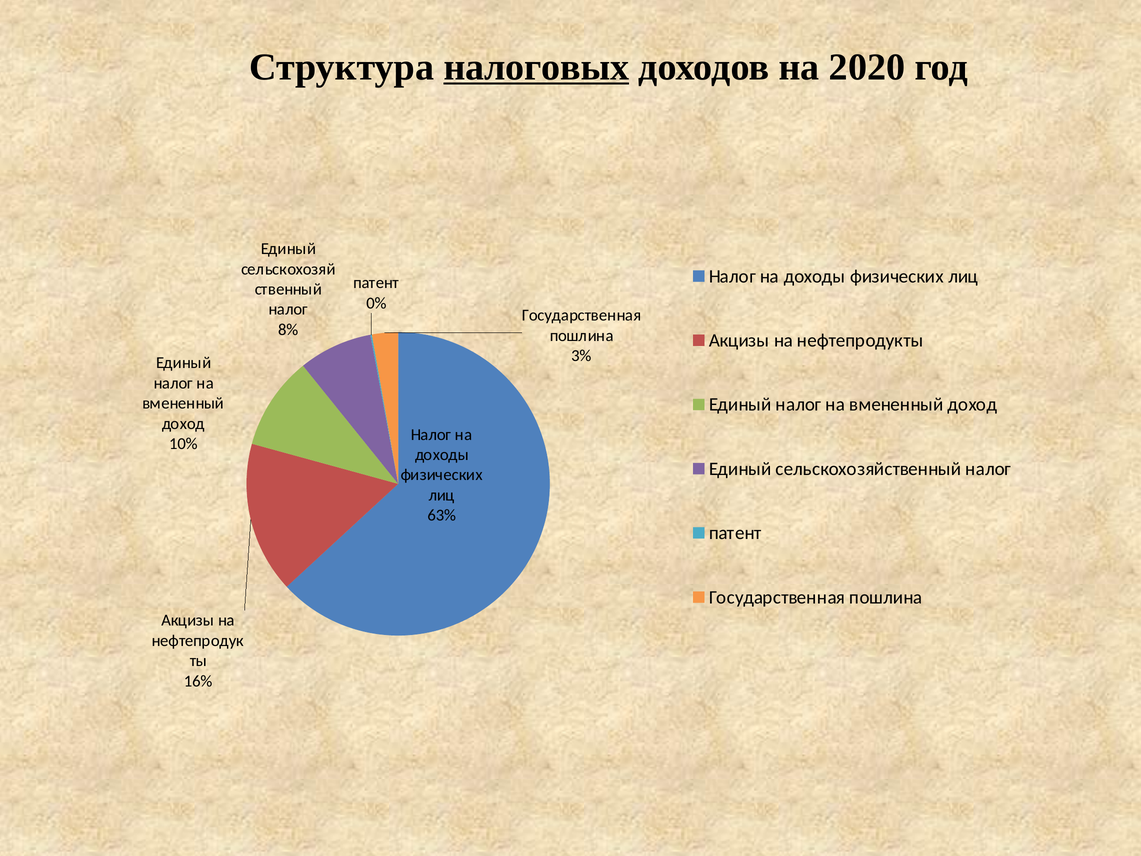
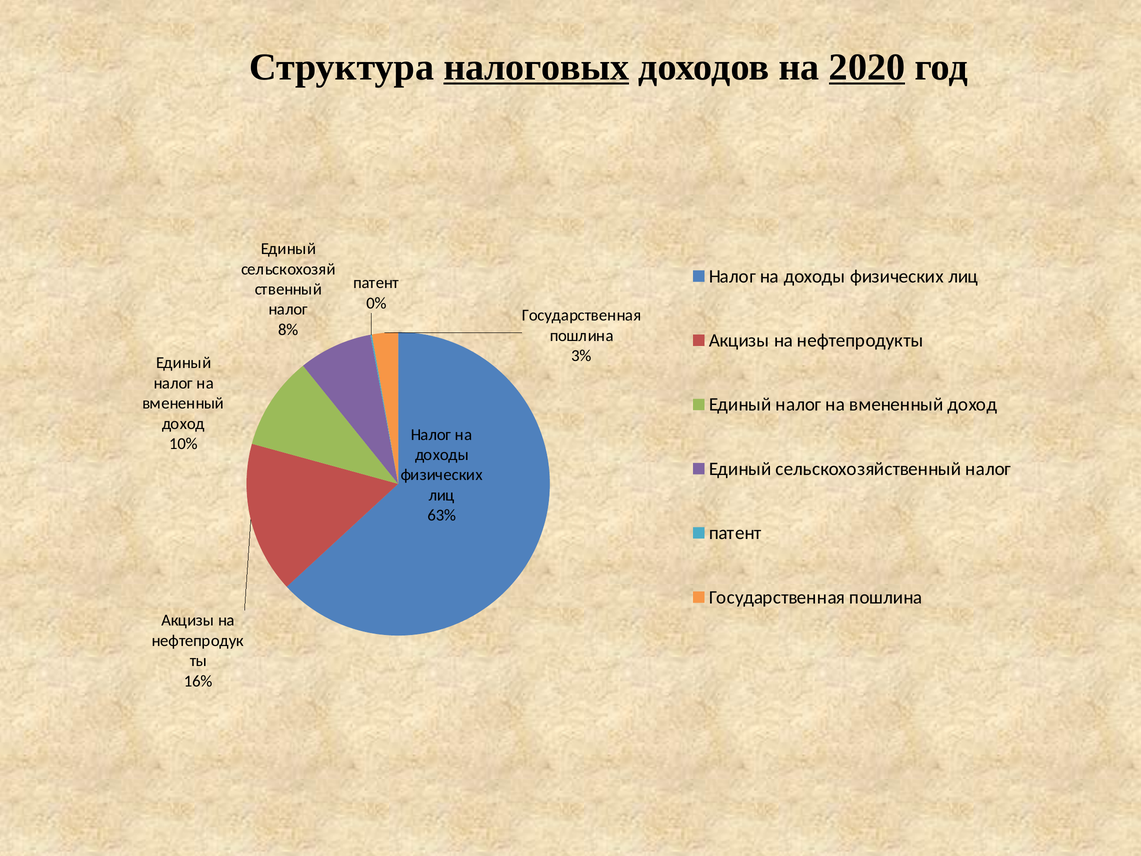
2020 underline: none -> present
